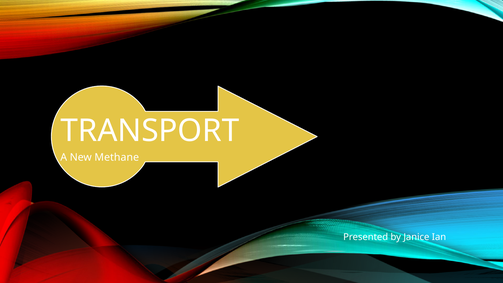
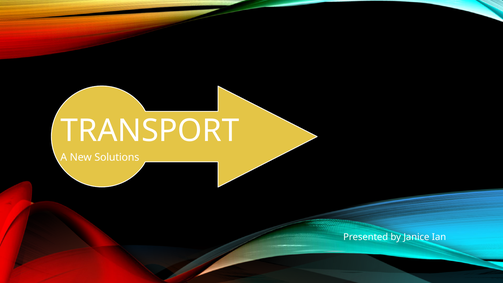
Methane: Methane -> Solutions
